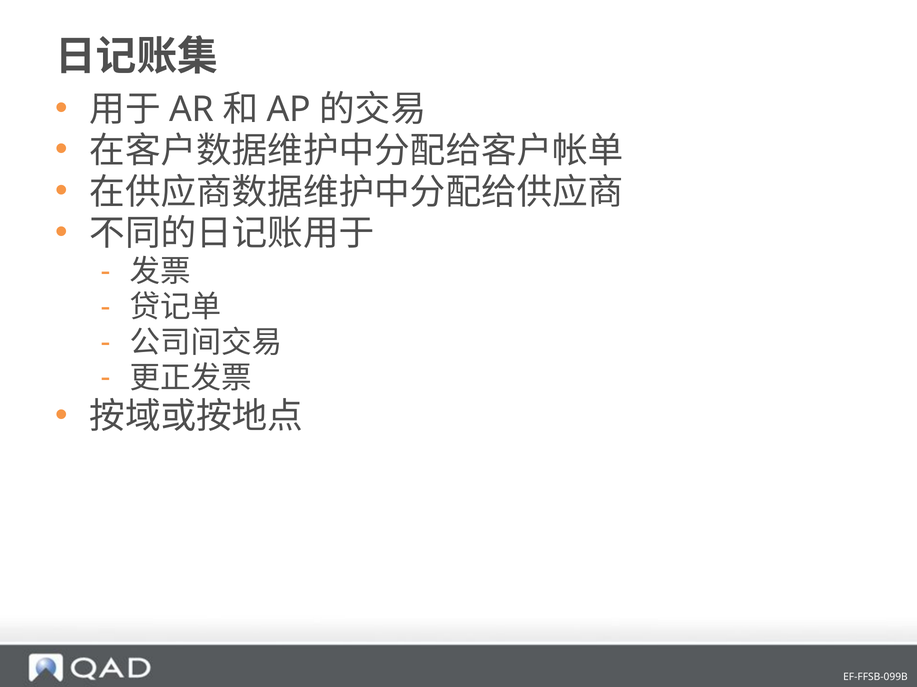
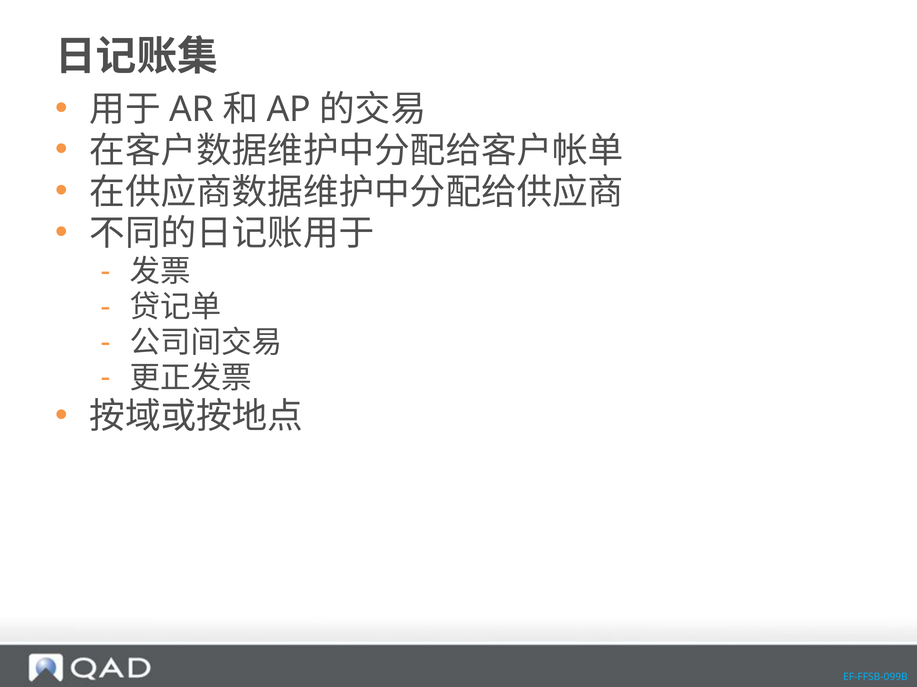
EF-FFSB-099B colour: white -> light blue
